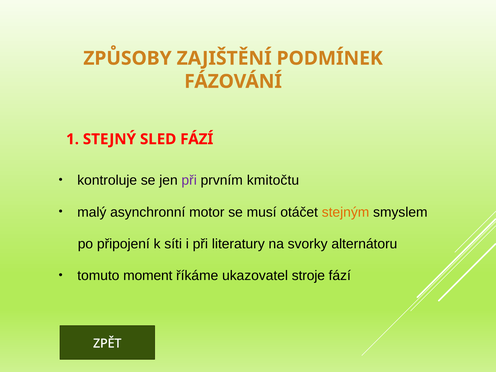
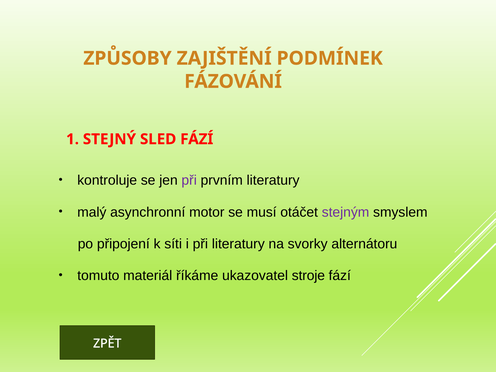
prvním kmitočtu: kmitočtu -> literatury
stejným colour: orange -> purple
moment: moment -> materiál
